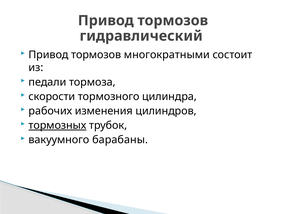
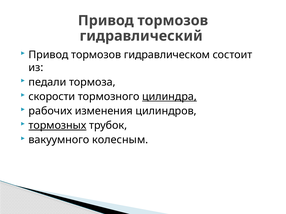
многократными: многократными -> гидравлическом
цилиндра underline: none -> present
барабаны: барабаны -> колесным
